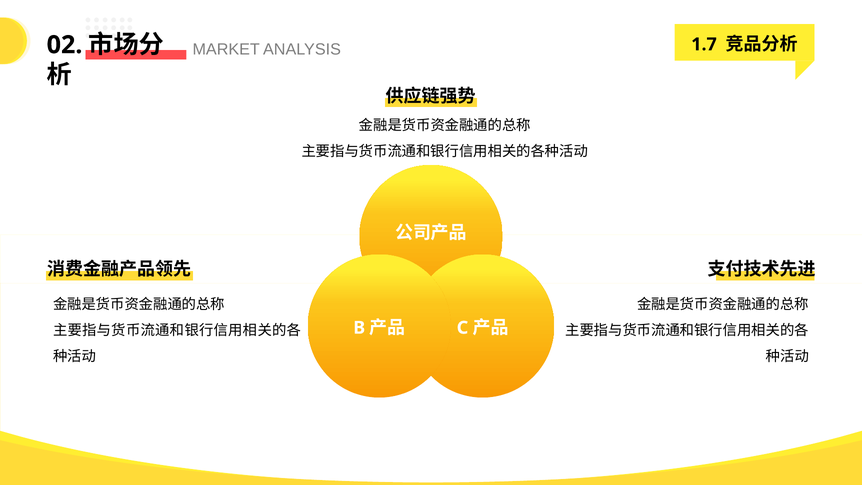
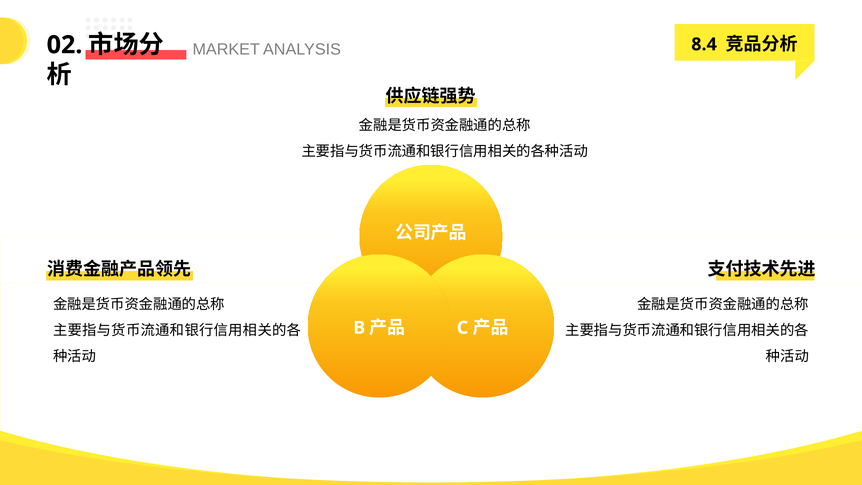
1.7: 1.7 -> 8.4
